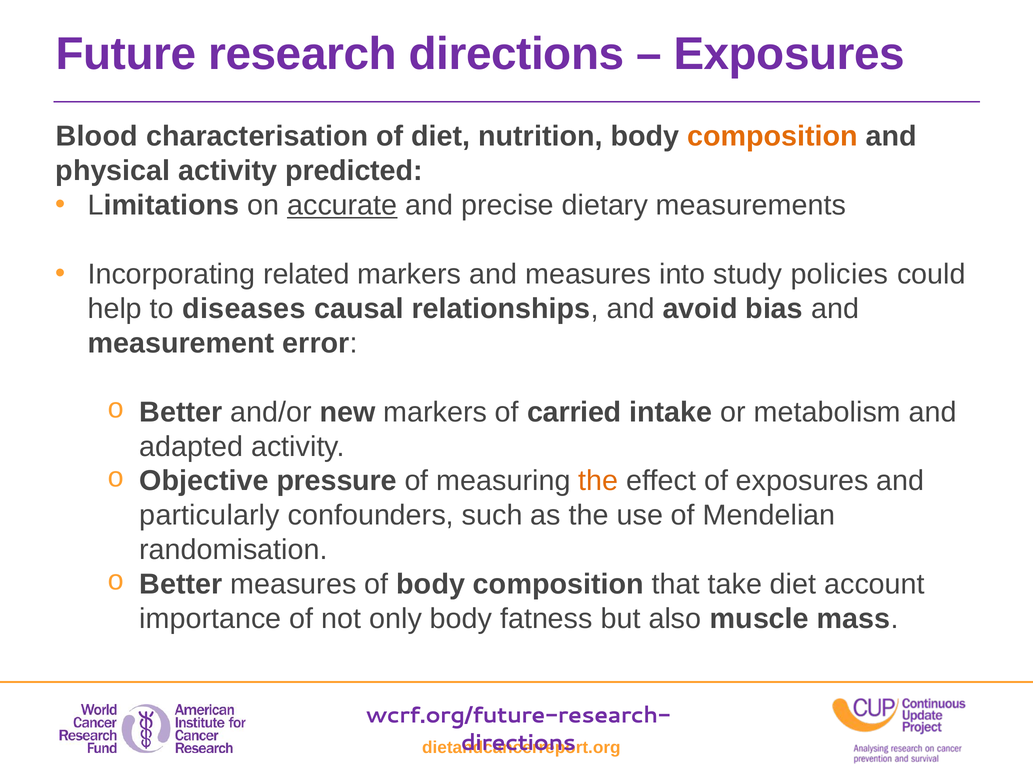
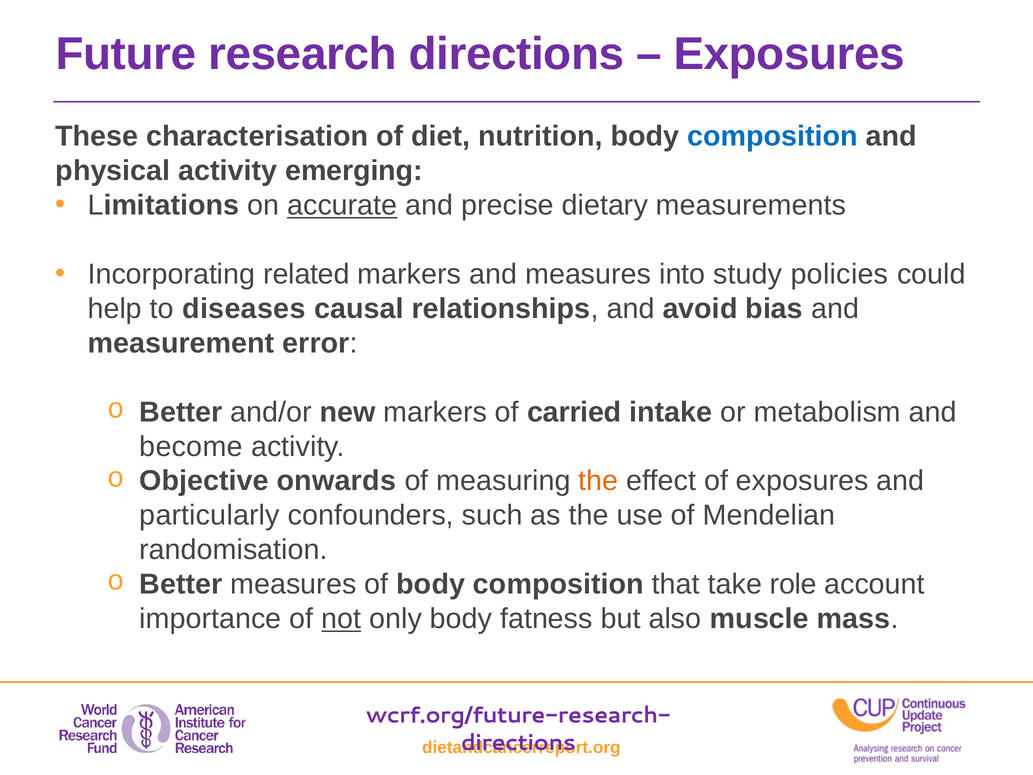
Blood: Blood -> These
composition at (773, 136) colour: orange -> blue
predicted: predicted -> emerging
adapted: adapted -> become
pressure: pressure -> onwards
take diet: diet -> role
not underline: none -> present
